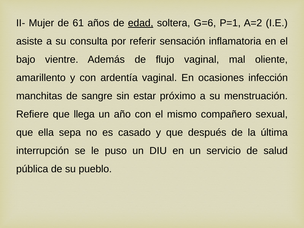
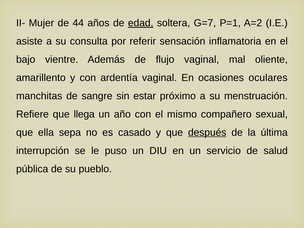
61: 61 -> 44
G=6: G=6 -> G=7
infección: infección -> oculares
después underline: none -> present
